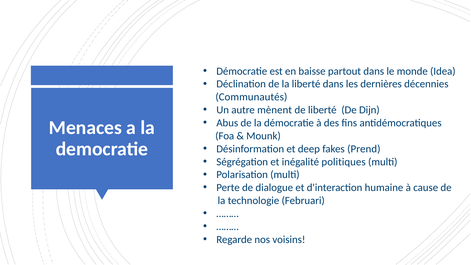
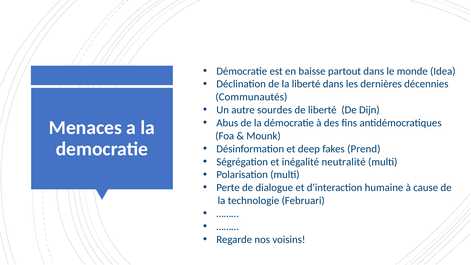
mènent: mènent -> sourdes
politiques: politiques -> neutralité
